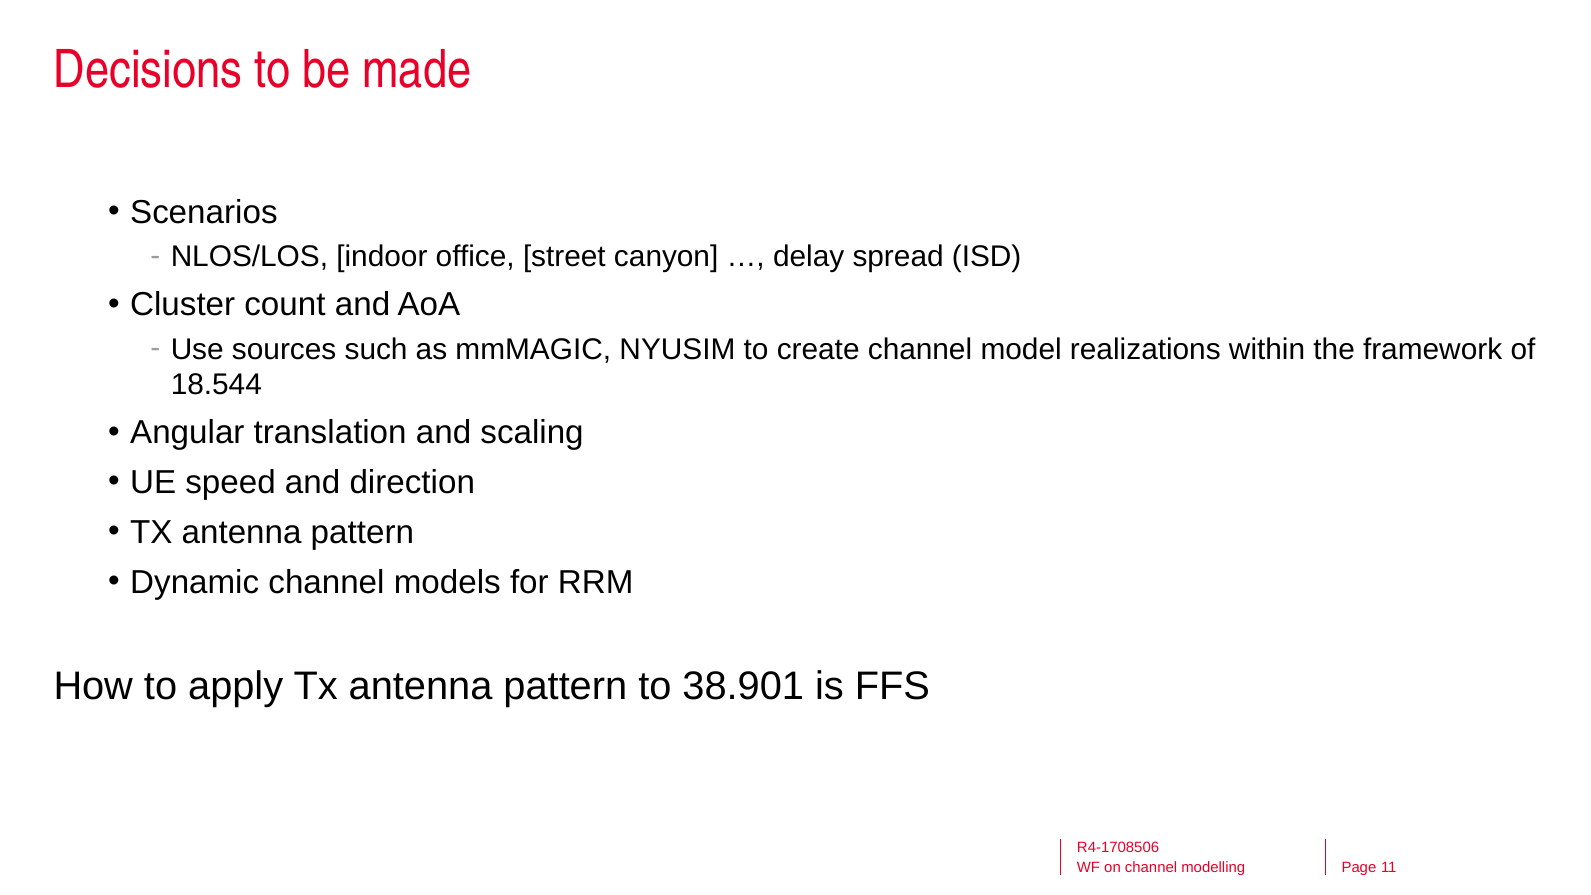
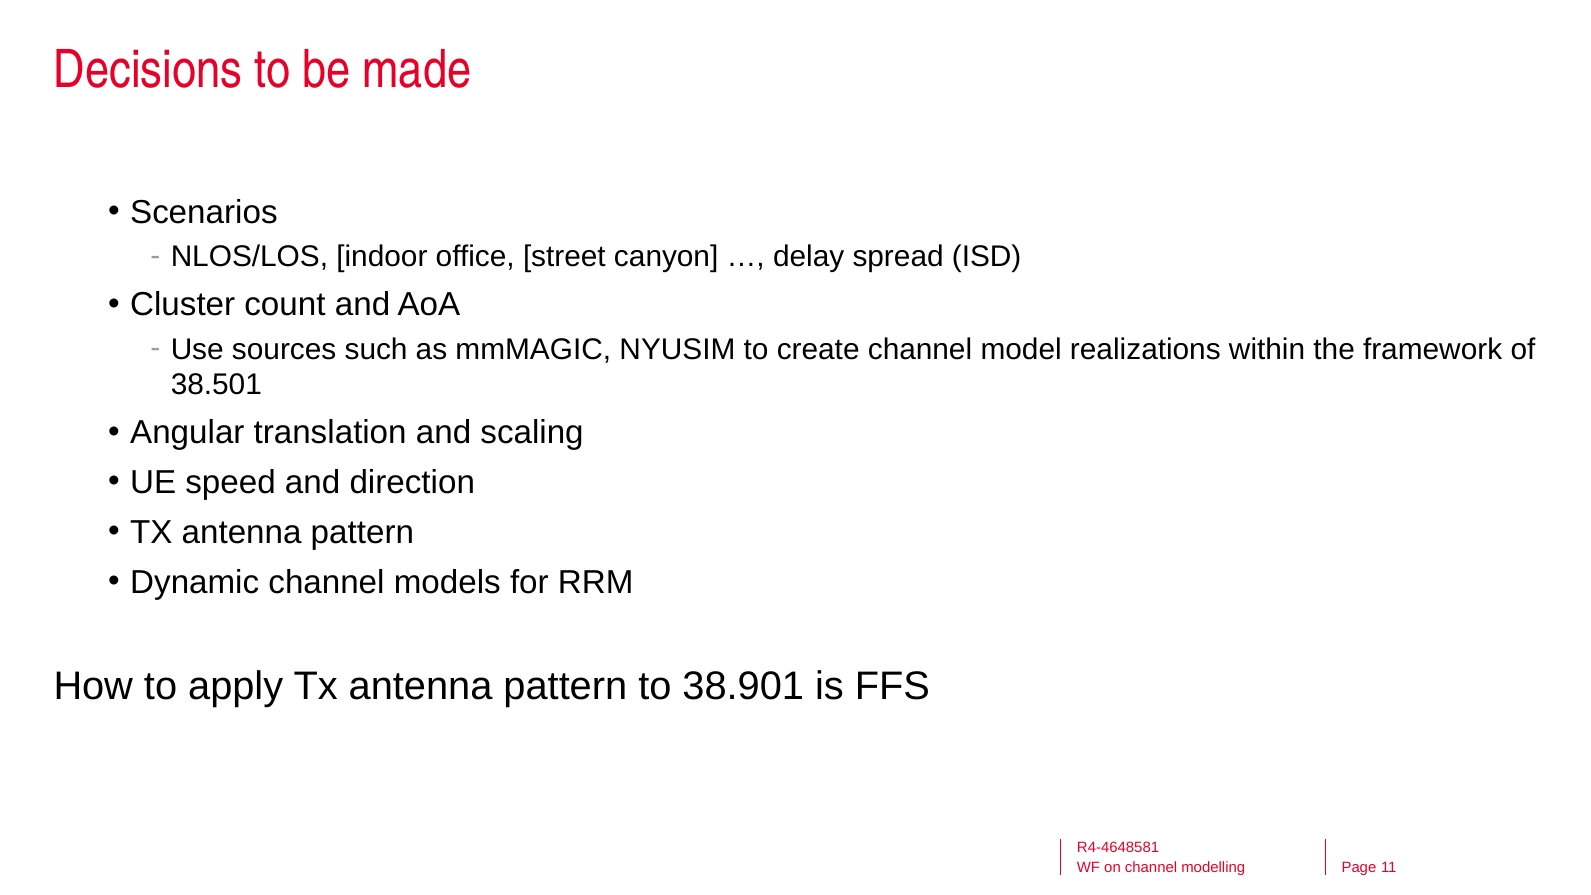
18.544: 18.544 -> 38.501
R4-1708506: R4-1708506 -> R4-4648581
